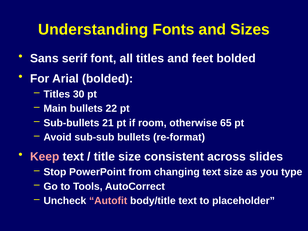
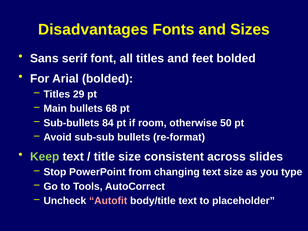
Understanding: Understanding -> Disadvantages
30: 30 -> 29
22: 22 -> 68
21: 21 -> 84
65: 65 -> 50
Keep colour: pink -> light green
